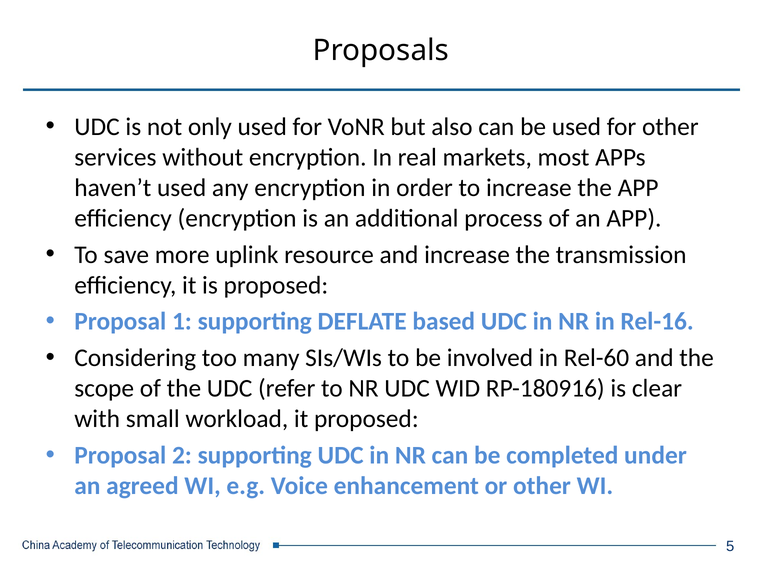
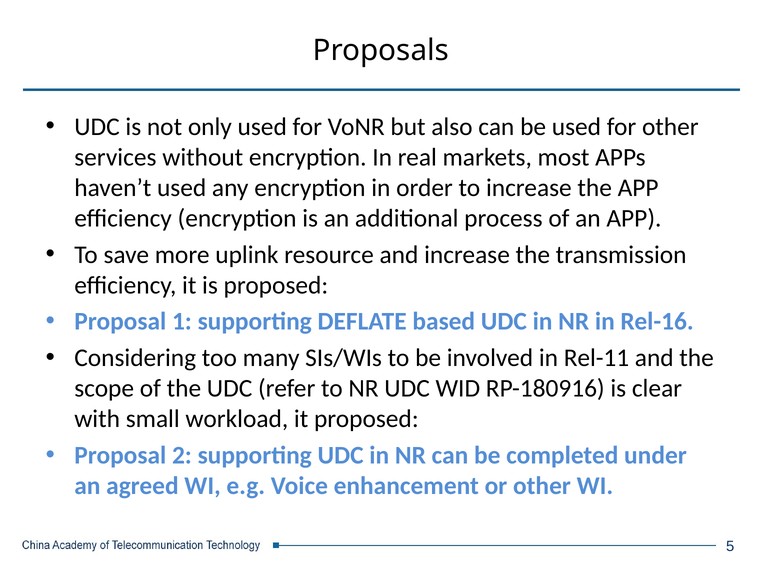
Rel-60: Rel-60 -> Rel-11
